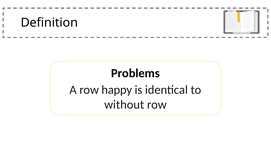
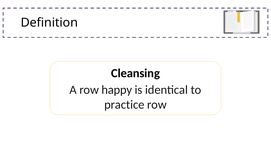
Problems: Problems -> Cleansing
without: without -> practice
